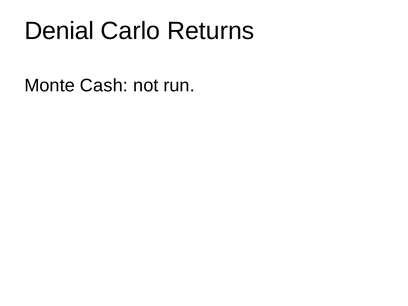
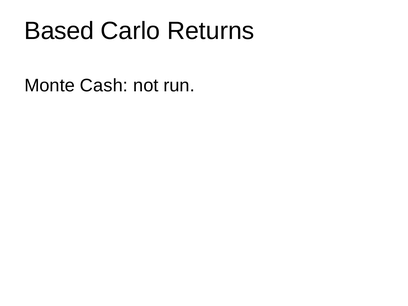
Denial: Denial -> Based
